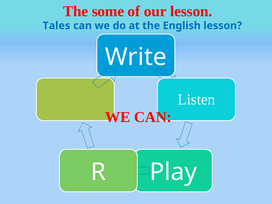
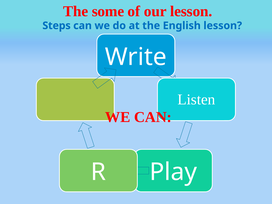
Tales: Tales -> Steps
